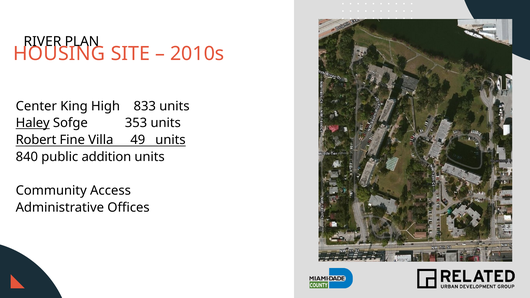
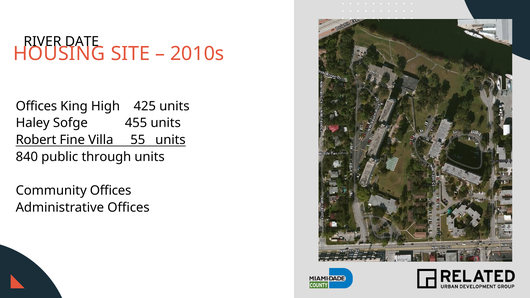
PLAN: PLAN -> DATE
Center at (36, 106): Center -> Offices
833: 833 -> 425
Haley underline: present -> none
353: 353 -> 455
49: 49 -> 55
addition: addition -> through
Community Access: Access -> Offices
